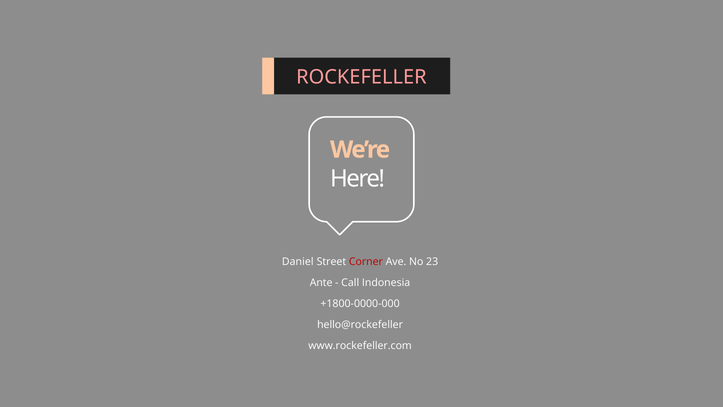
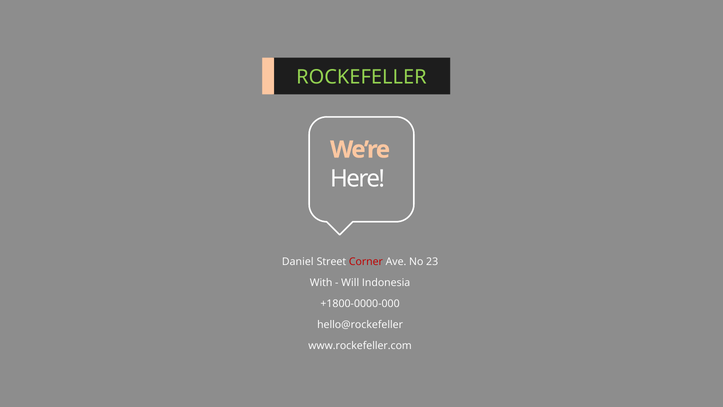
ROCKEFELLER colour: pink -> light green
Ante: Ante -> With
Call: Call -> Will
